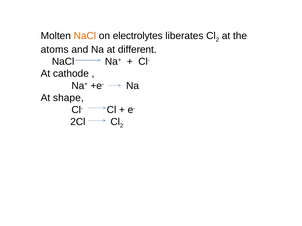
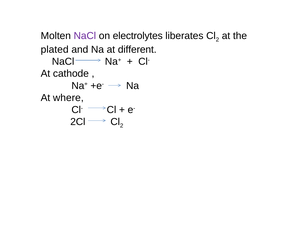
NaCl at (85, 36) colour: orange -> purple
atoms: atoms -> plated
shape: shape -> where
